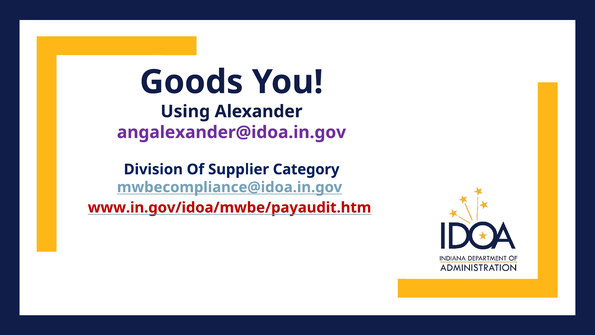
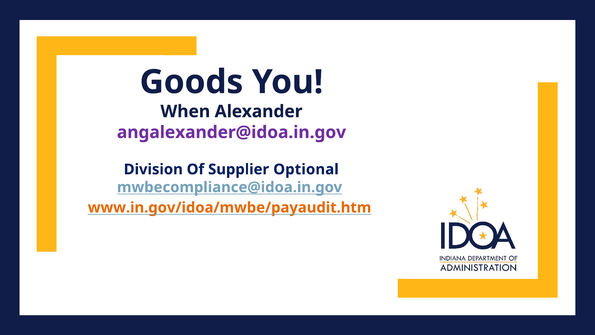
Using: Using -> When
Category: Category -> Optional
www.in.gov/idoa/mwbe/payaudit.htm colour: red -> orange
